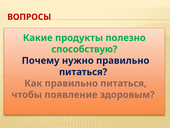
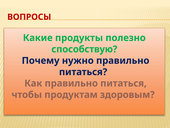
появление: появление -> продуктам
